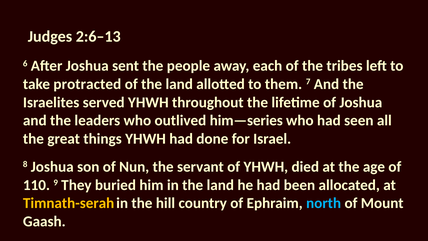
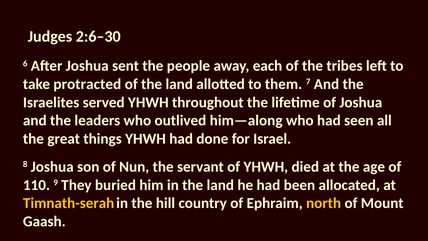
2:6–13: 2:6–13 -> 2:6–30
him—series: him—series -> him—along
north colour: light blue -> yellow
